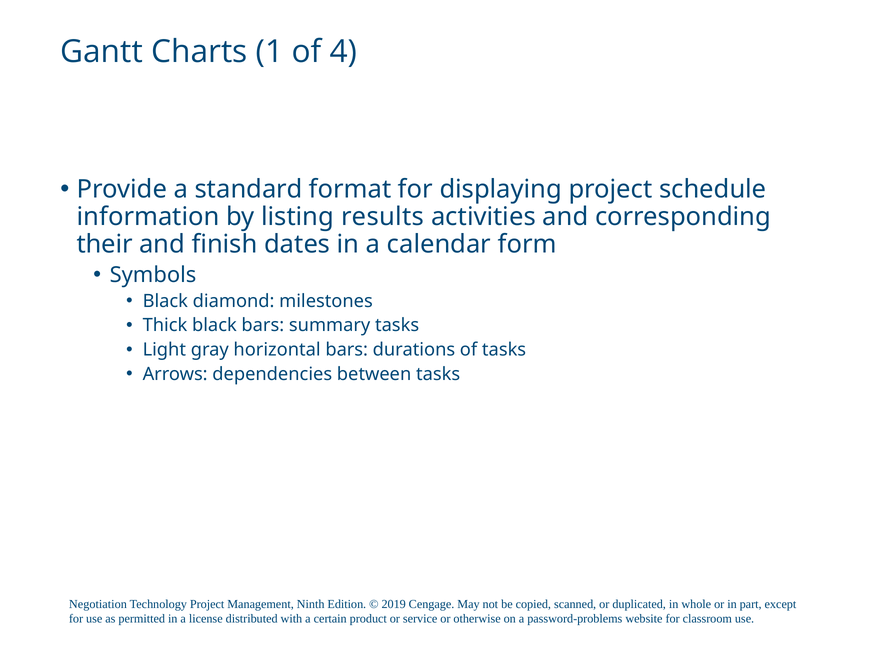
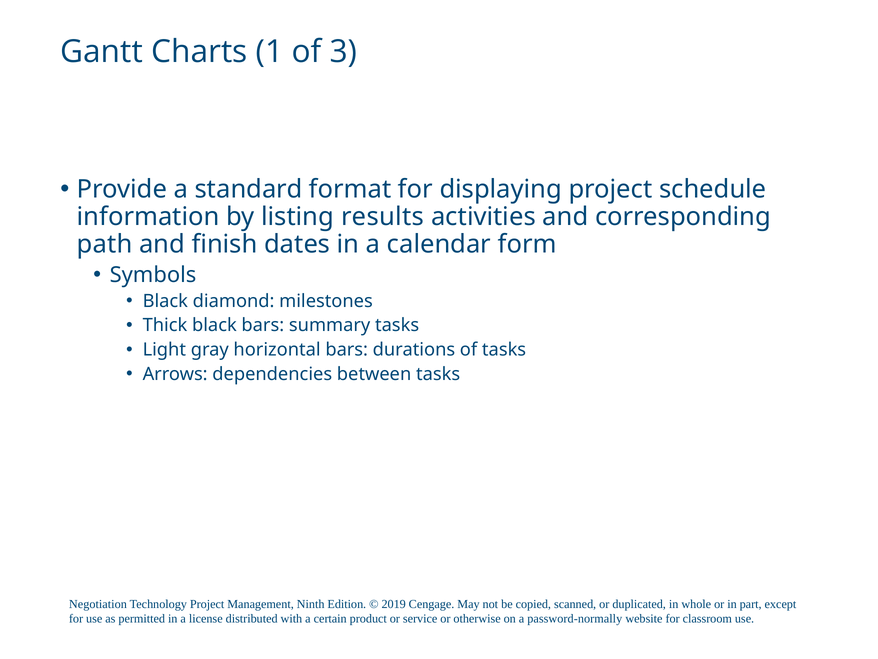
4: 4 -> 3
their: their -> path
password-problems: password-problems -> password-normally
